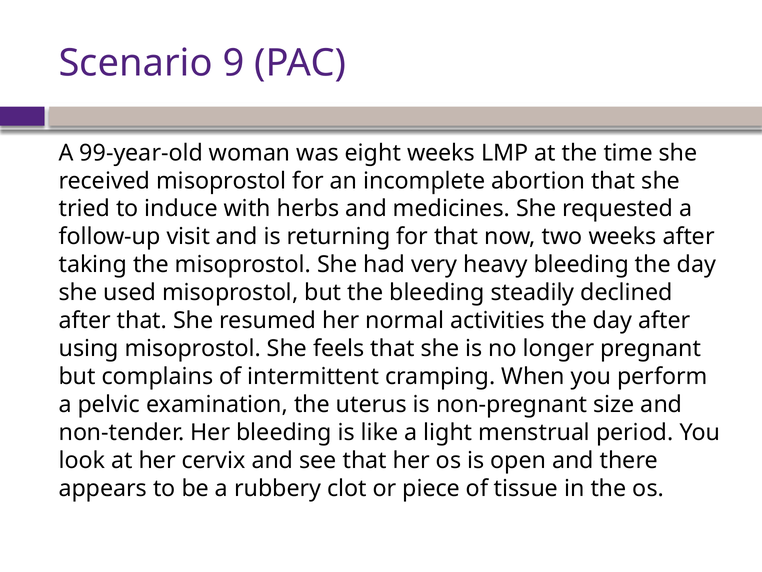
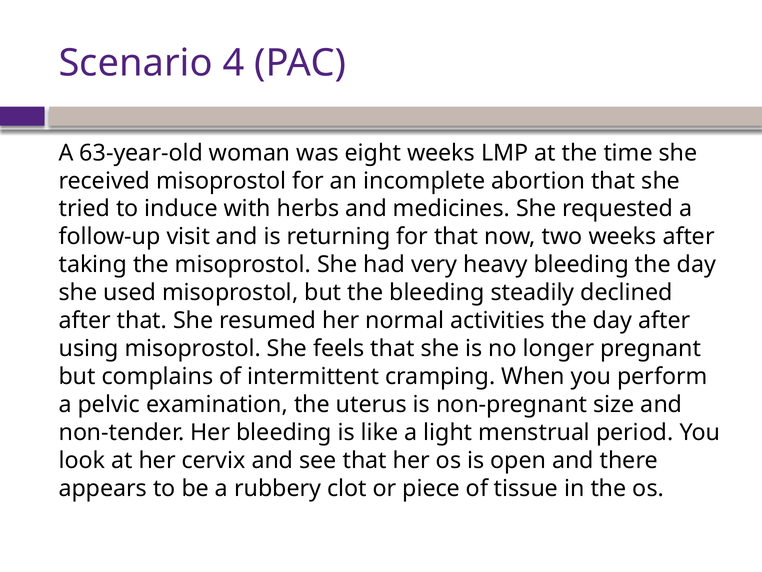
9: 9 -> 4
99-year-old: 99-year-old -> 63-year-old
